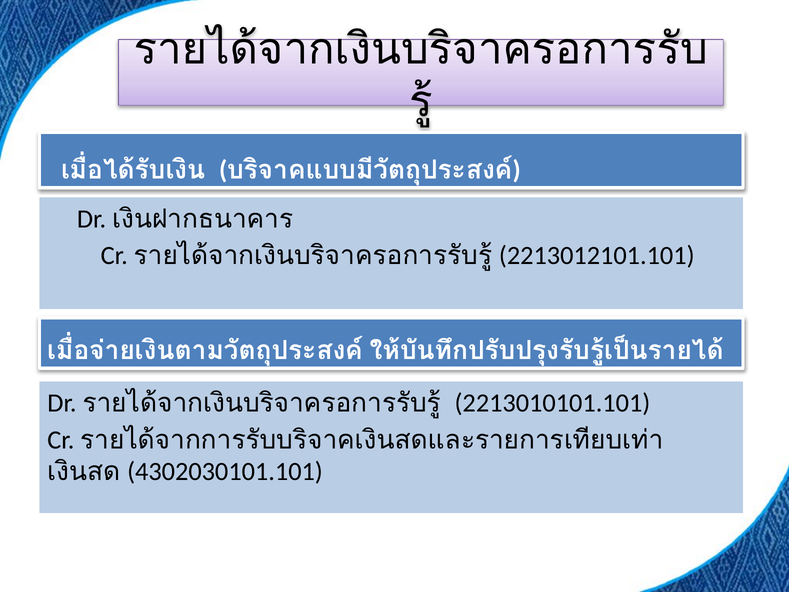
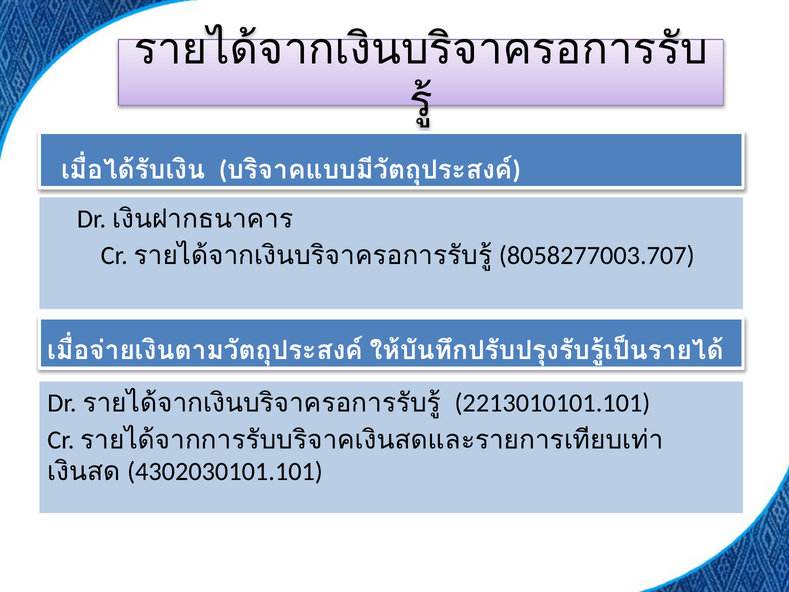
2213012101.101: 2213012101.101 -> 8058277003.707
